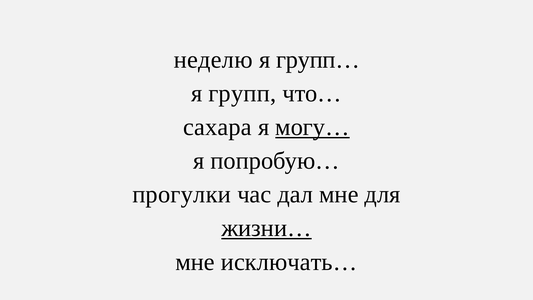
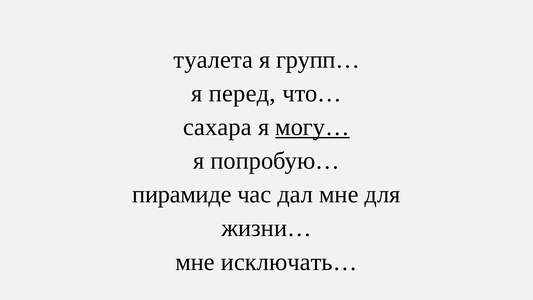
неделю: неделю -> туалета
групп: групп -> перед
прогулки: прогулки -> пирамиде
жизни… underline: present -> none
